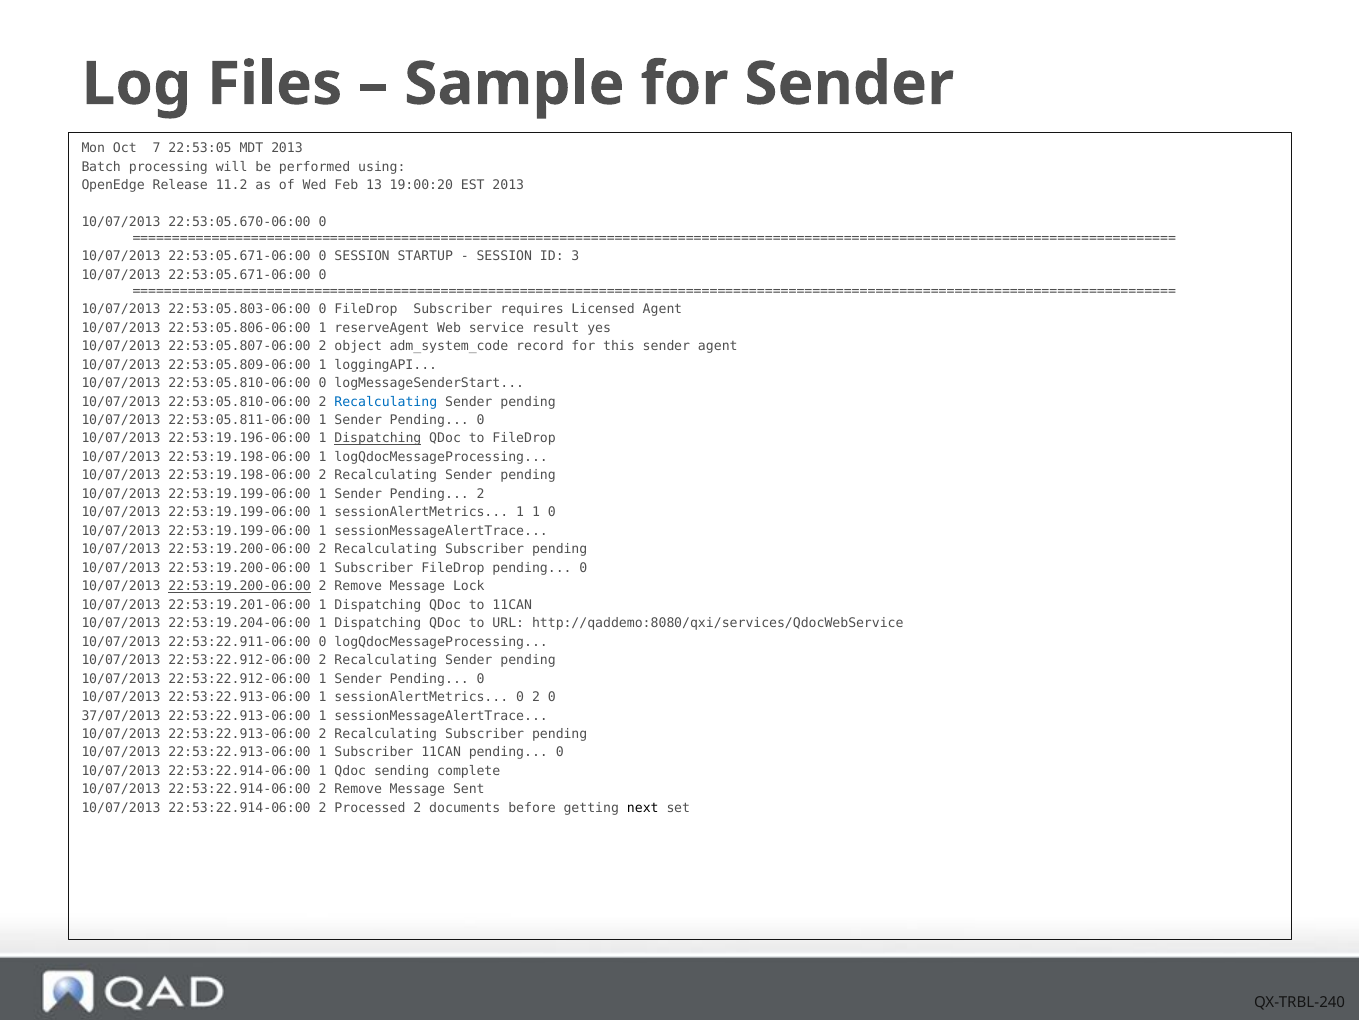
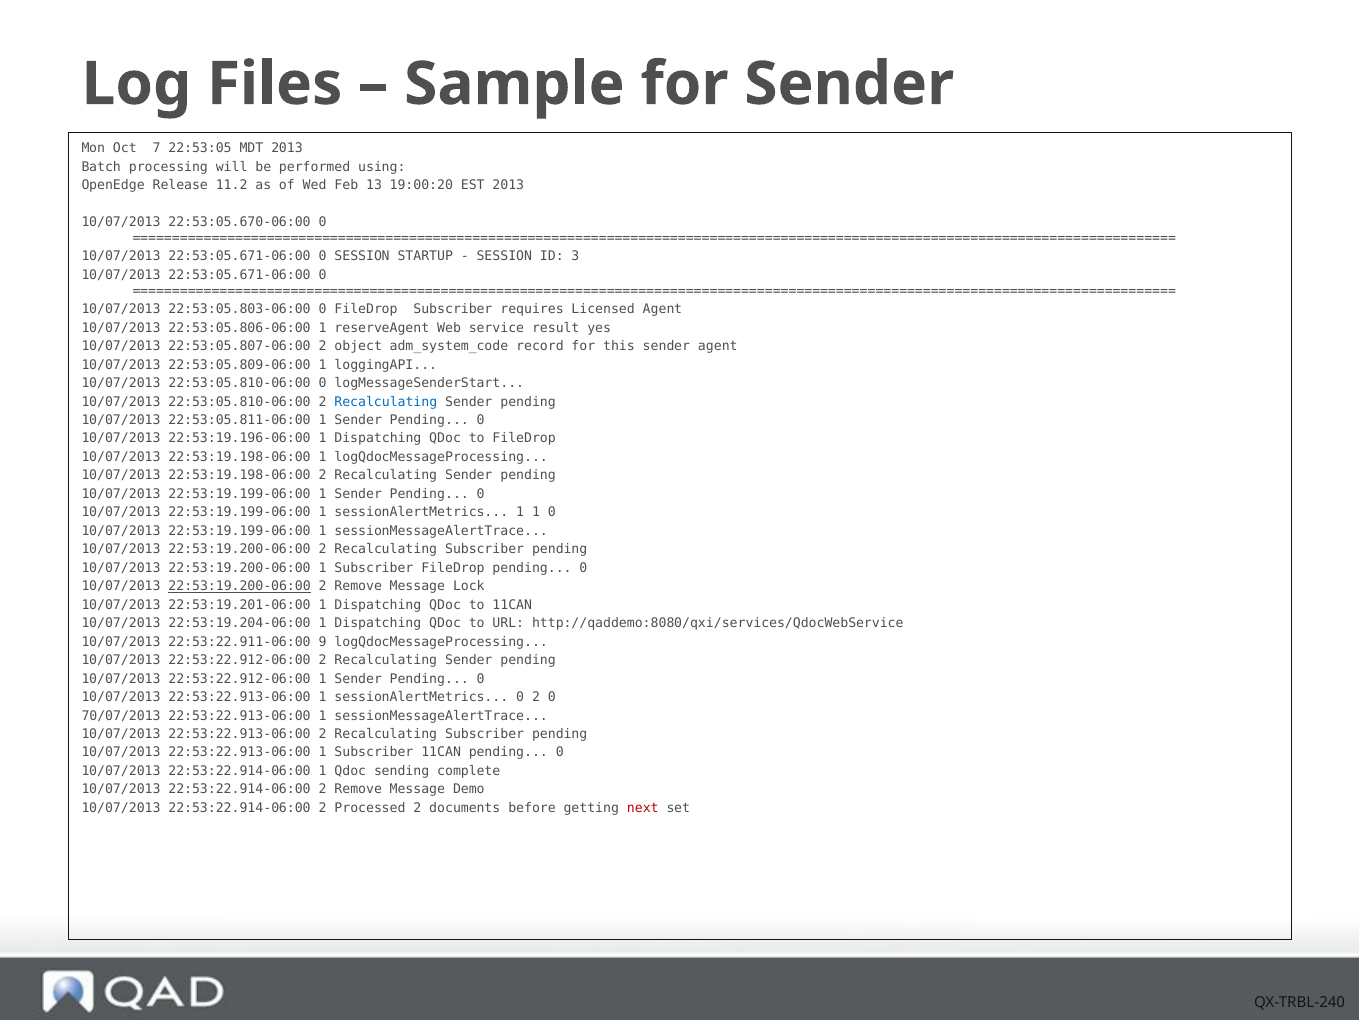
Dispatching at (378, 438) underline: present -> none
2 at (481, 494): 2 -> 0
22:53:22.911-06:00 0: 0 -> 9
37/07/2013: 37/07/2013 -> 70/07/2013
Sent: Sent -> Demo
next colour: black -> red
